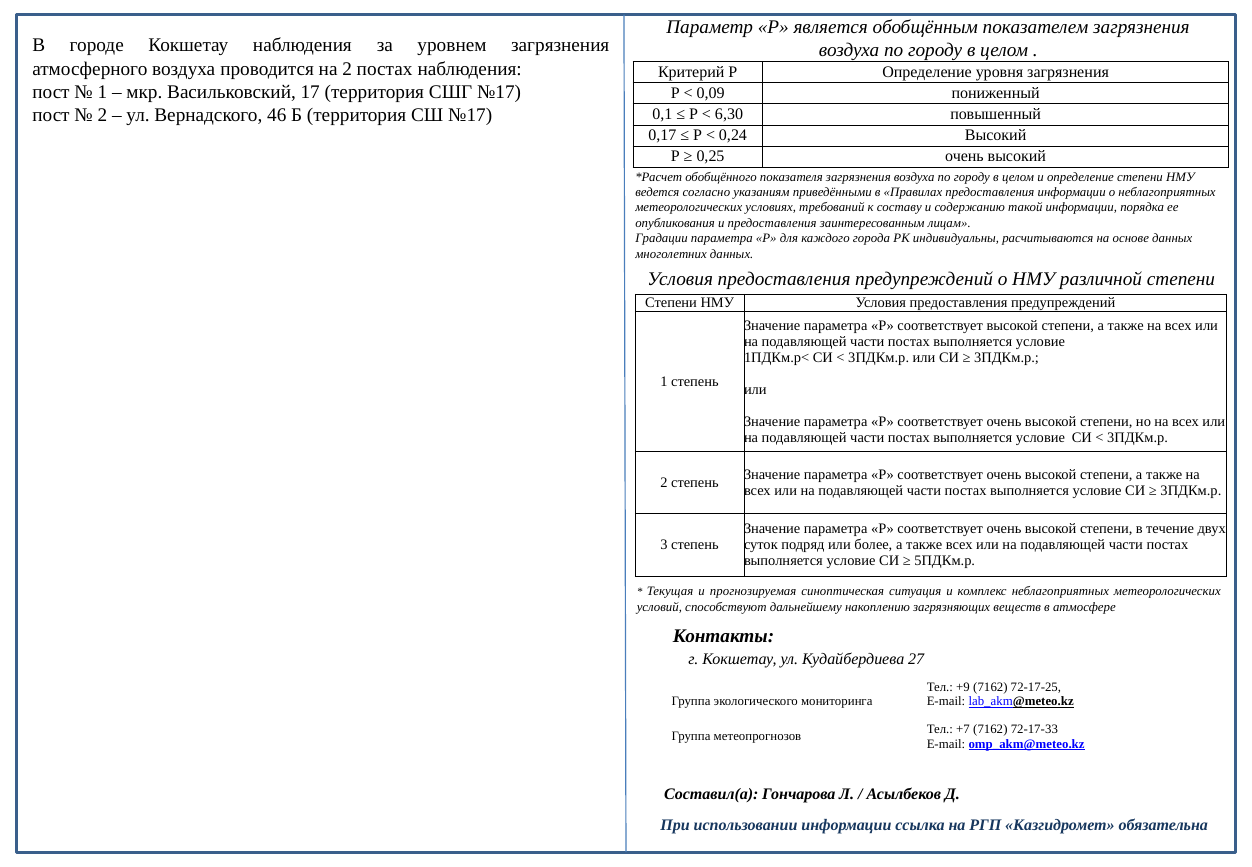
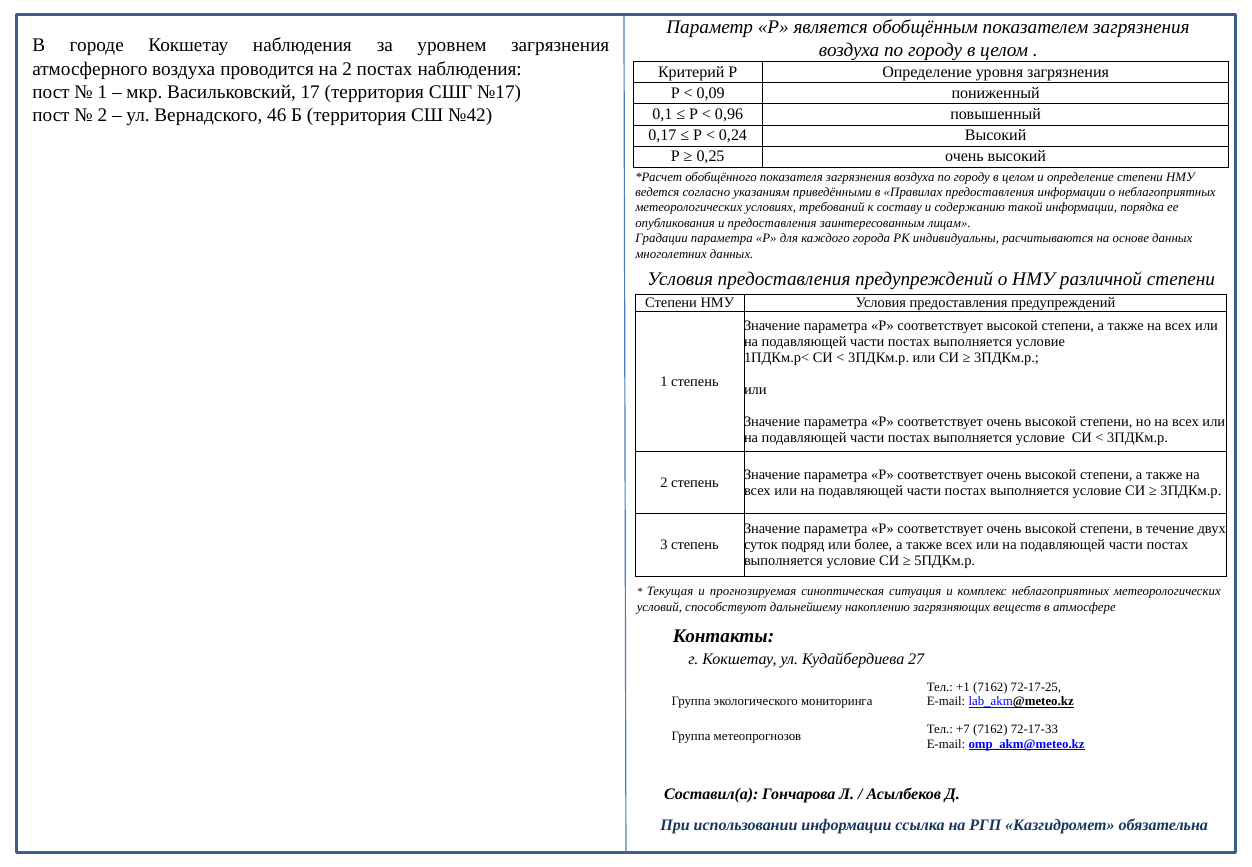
СШ №17: №17 -> №42
6,30: 6,30 -> 0,96
+9: +9 -> +1
